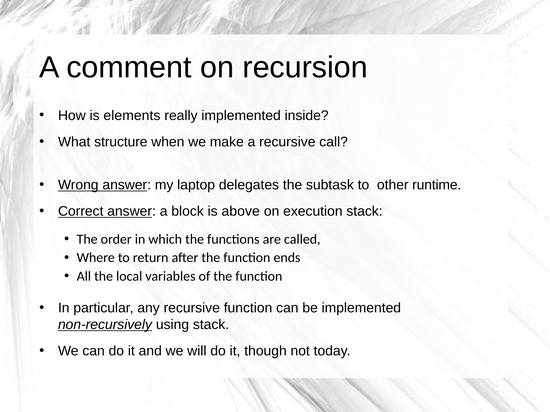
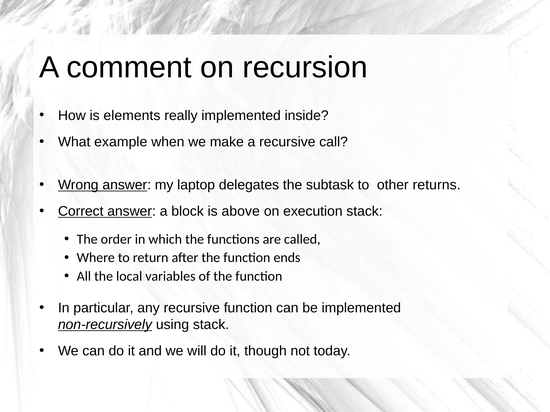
structure: structure -> example
runtime: runtime -> returns
